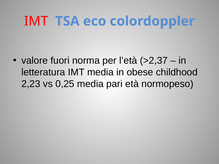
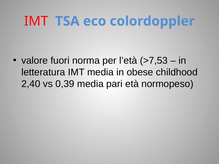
>2,37: >2,37 -> >7,53
2,23: 2,23 -> 2,40
0,25: 0,25 -> 0,39
